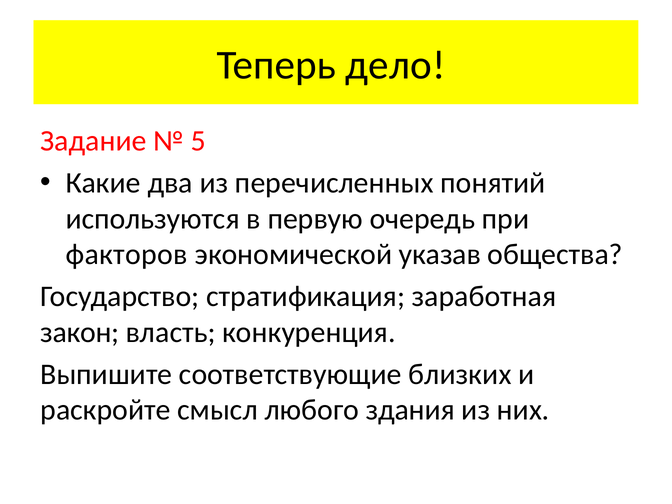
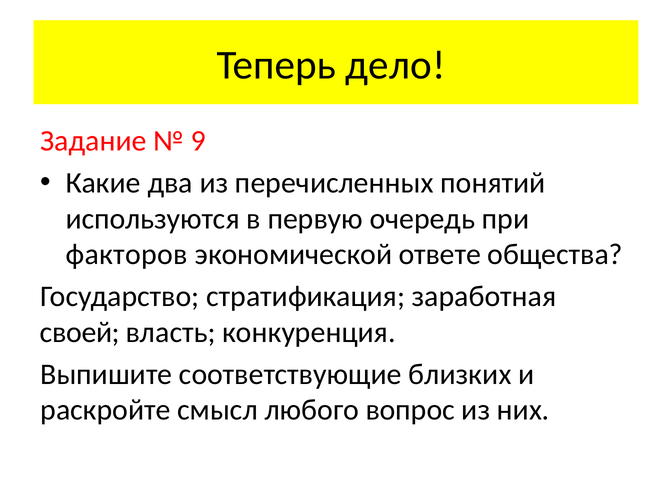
5: 5 -> 9
указав: указав -> ответе
закон: закон -> своей
здания: здания -> вопрос
